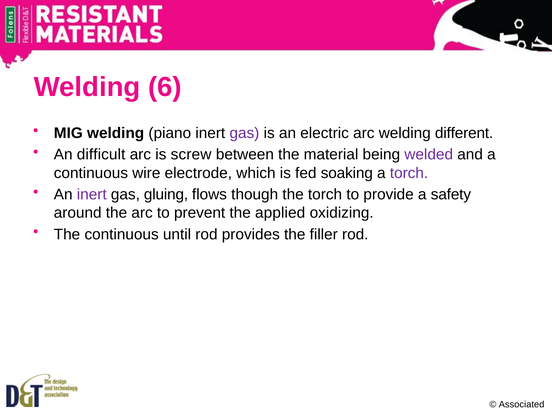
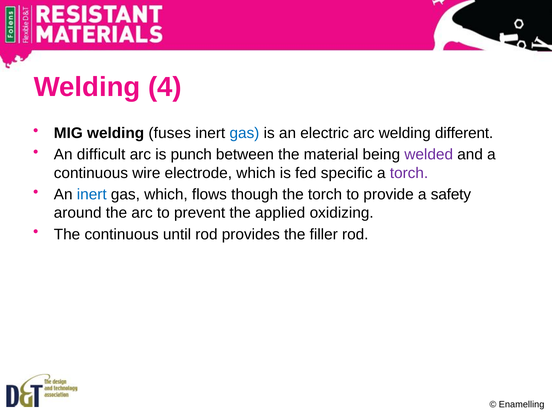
6: 6 -> 4
piano: piano -> fuses
gas at (244, 133) colour: purple -> blue
screw: screw -> punch
soaking: soaking -> specific
inert at (92, 194) colour: purple -> blue
gas gluing: gluing -> which
Associated: Associated -> Enamelling
